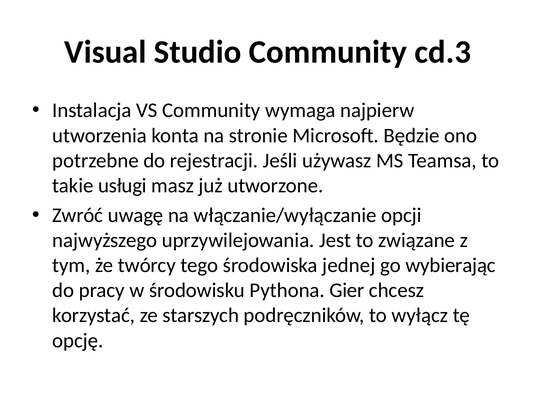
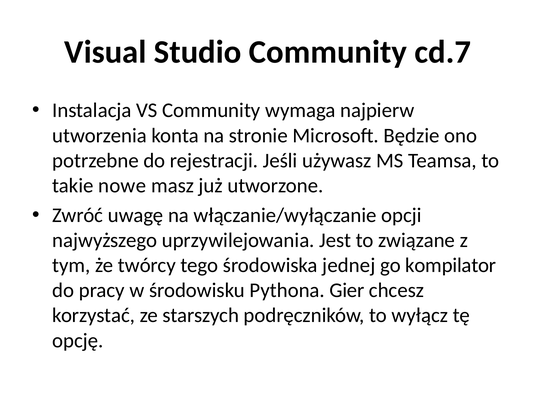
cd.3: cd.3 -> cd.7
usługi: usługi -> nowe
wybierając: wybierając -> kompilator
